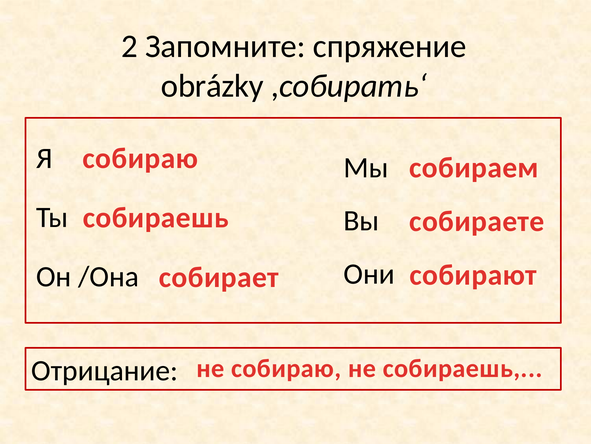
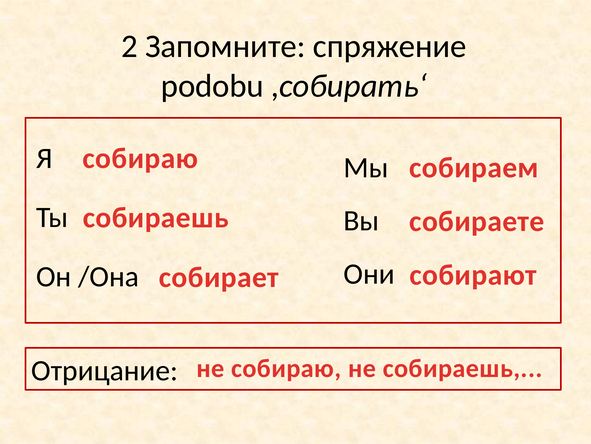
obrázky: obrázky -> podobu
